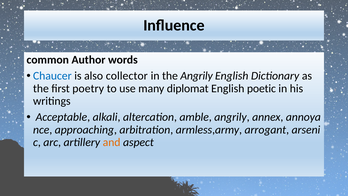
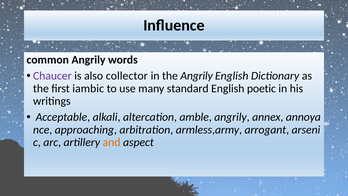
common Author: Author -> Angrily
Chaucer colour: blue -> purple
poetry: poetry -> iambic
diplomat: diplomat -> standard
